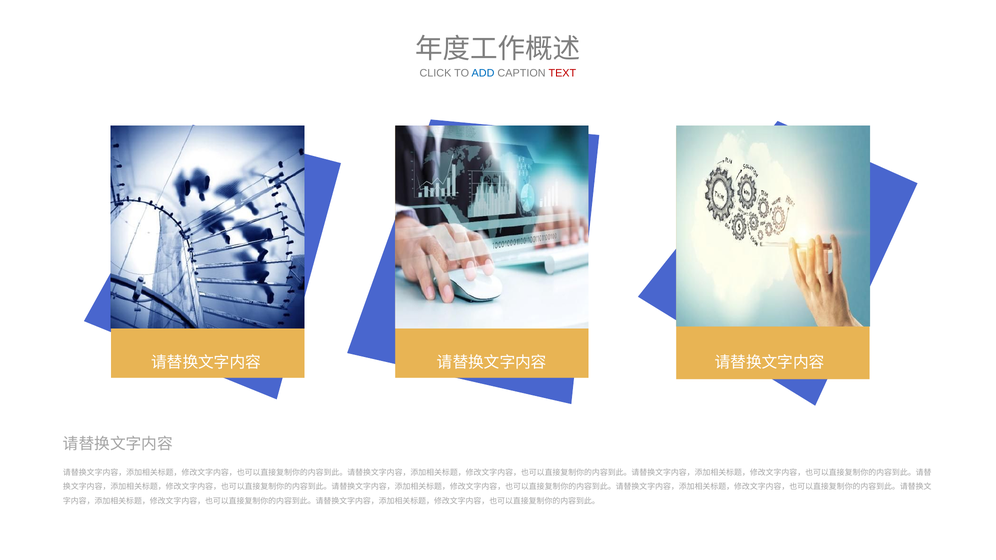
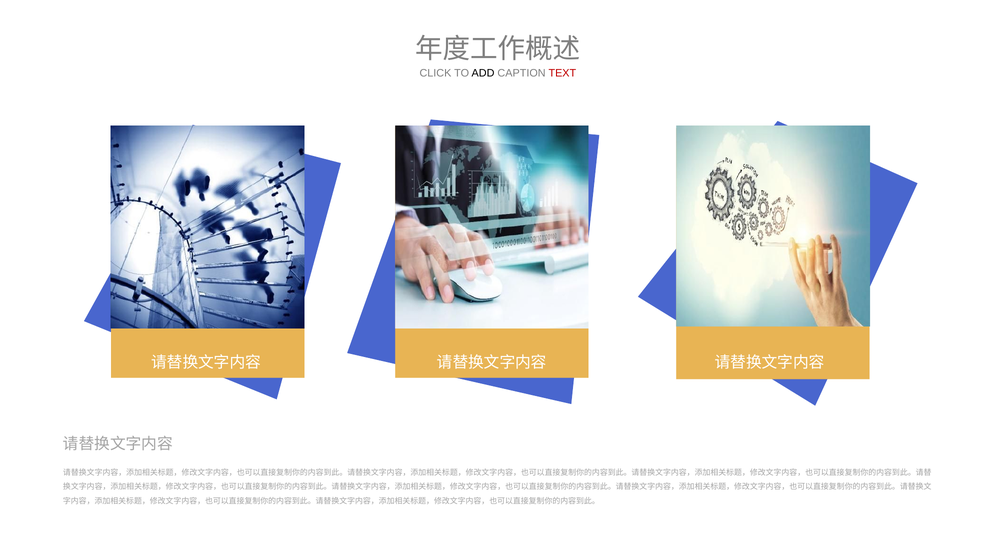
ADD colour: blue -> black
